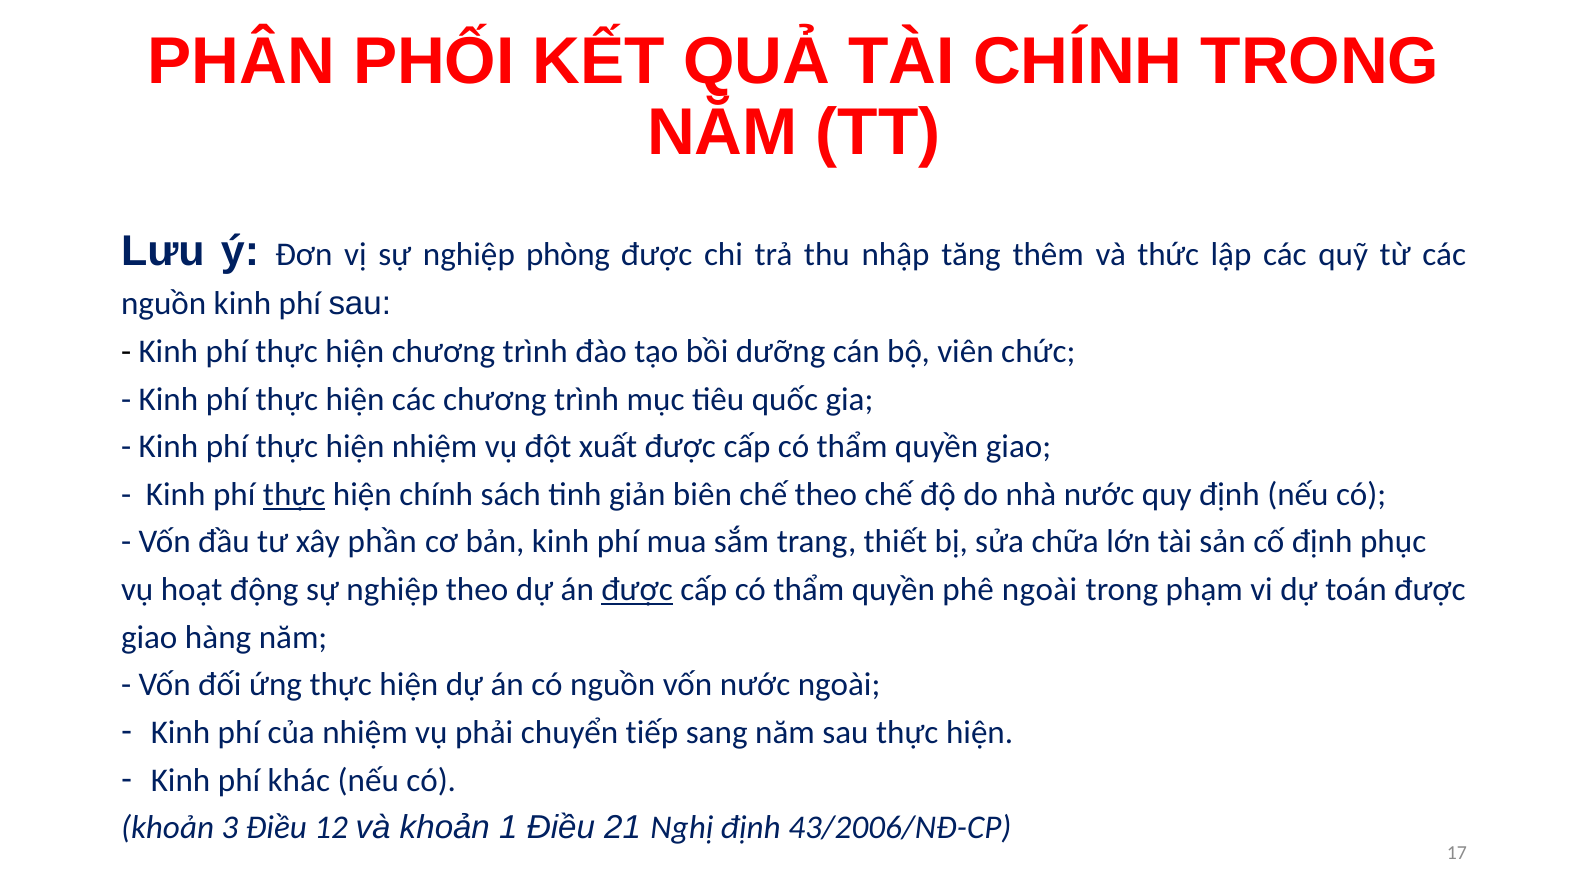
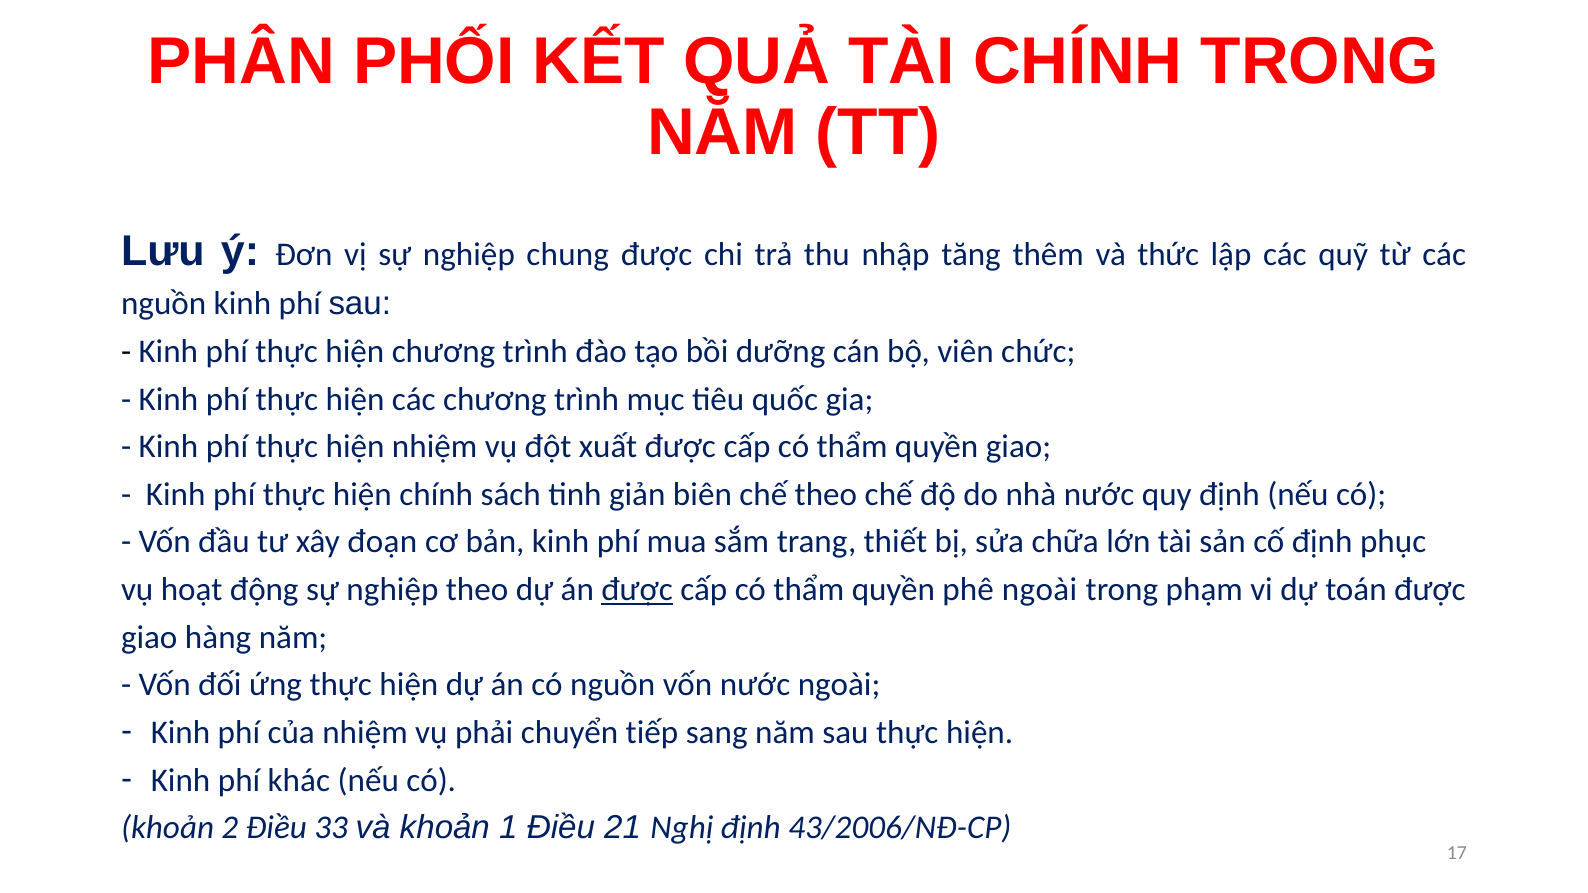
phòng: phòng -> chung
thực at (294, 495) underline: present -> none
phần: phần -> đoạn
3: 3 -> 2
12: 12 -> 33
